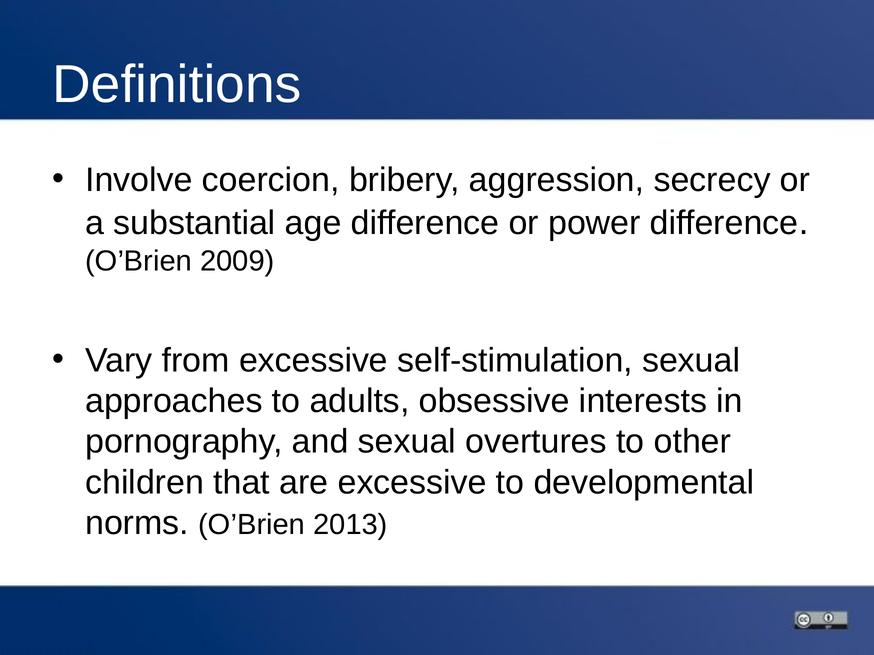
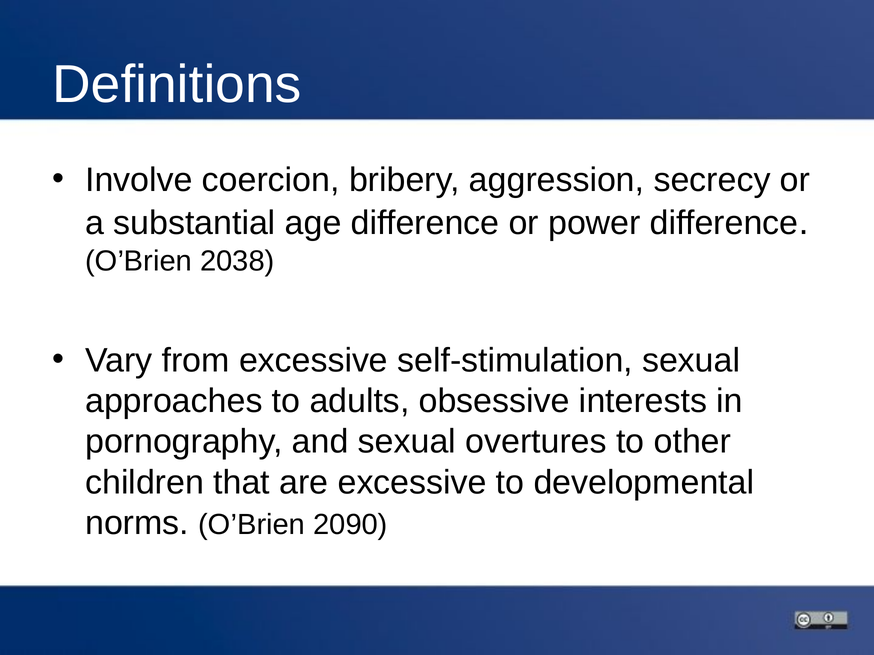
2009: 2009 -> 2038
2013: 2013 -> 2090
